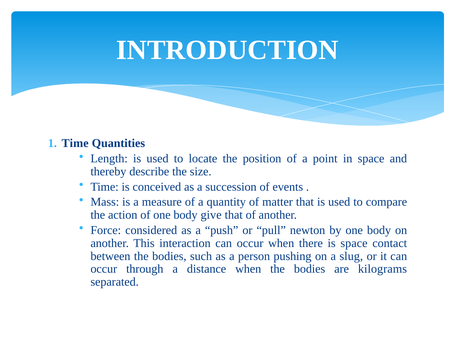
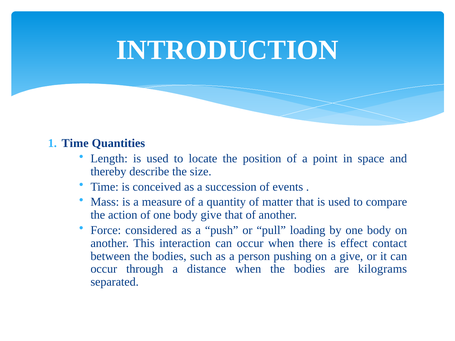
newton: newton -> loading
is space: space -> effect
a slug: slug -> give
